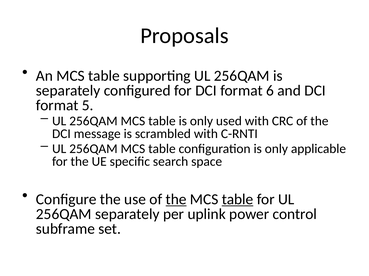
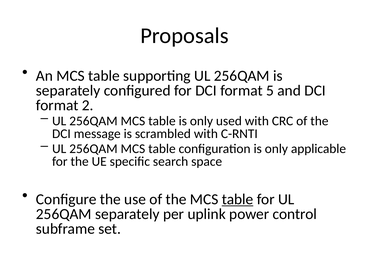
6: 6 -> 5
5: 5 -> 2
the at (176, 200) underline: present -> none
